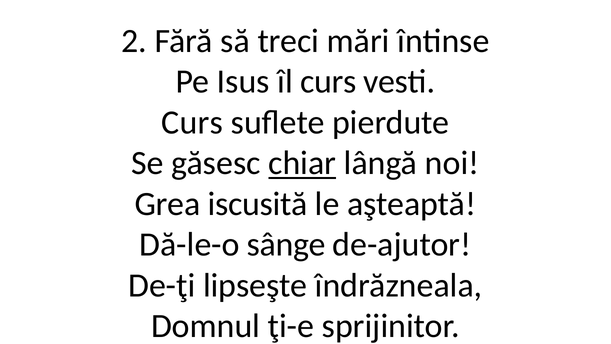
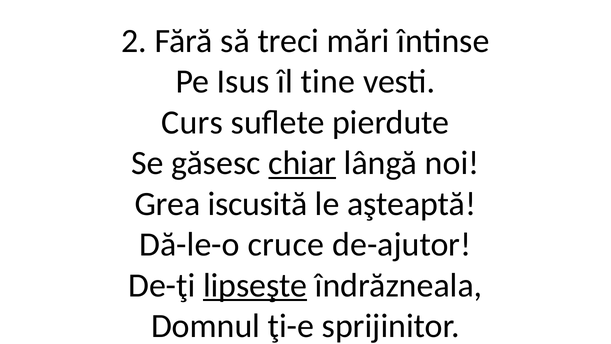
îl curs: curs -> tine
sânge: sânge -> cruce
lipseşte underline: none -> present
